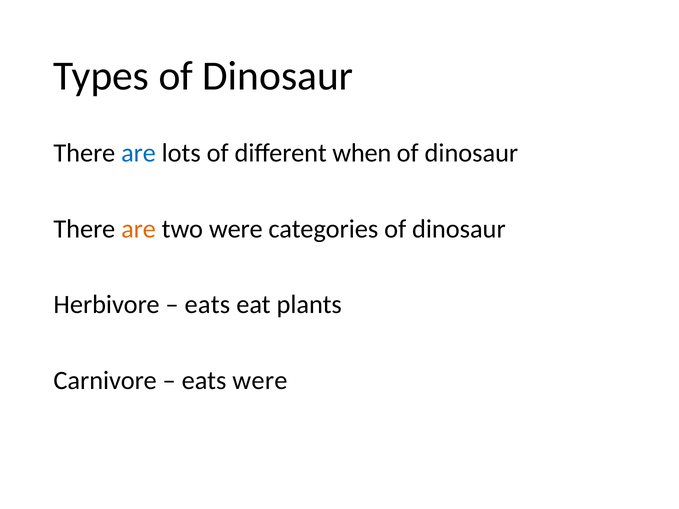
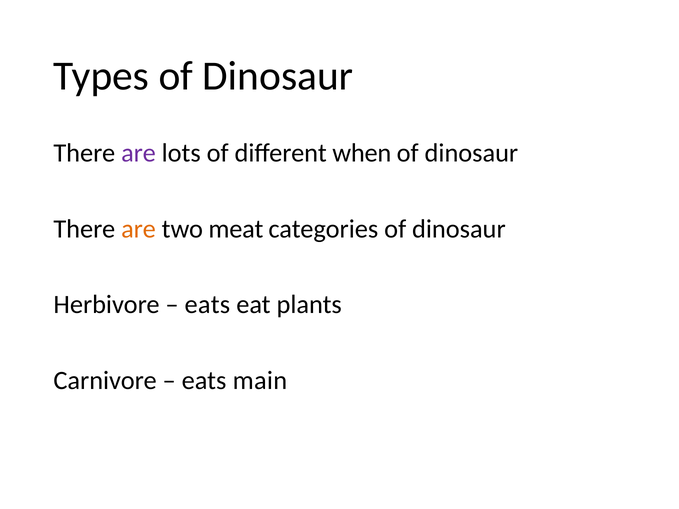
are at (138, 153) colour: blue -> purple
two were: were -> meat
eats were: were -> main
